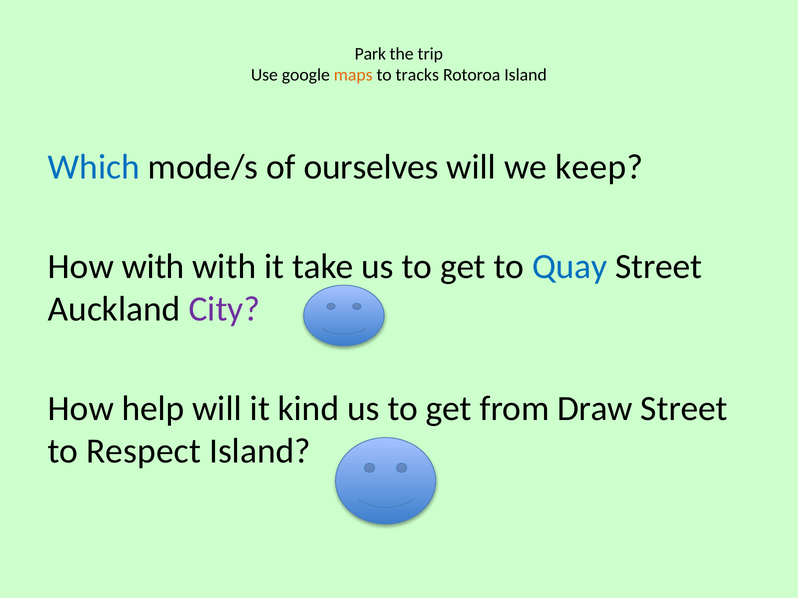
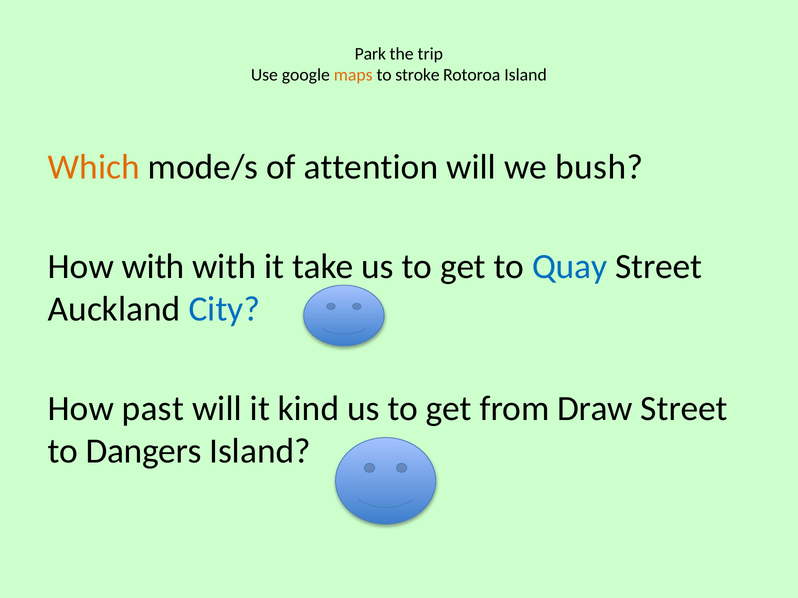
tracks: tracks -> stroke
Which colour: blue -> orange
ourselves: ourselves -> attention
keep: keep -> bush
City colour: purple -> blue
help: help -> past
Respect: Respect -> Dangers
